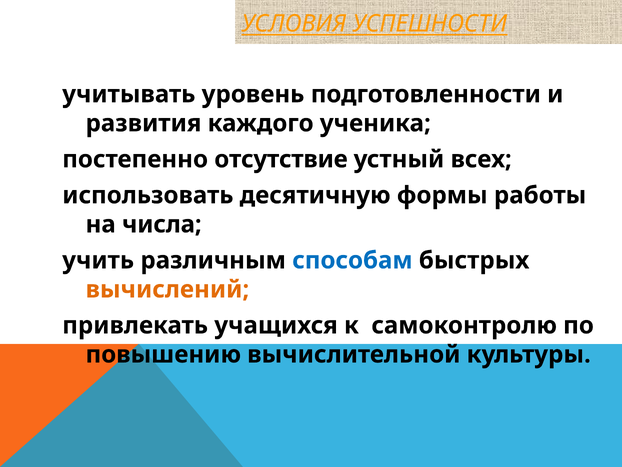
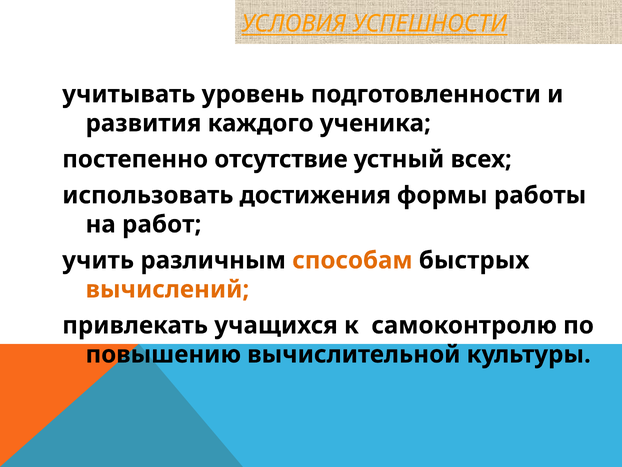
десятичную: десятичную -> достижения
числа: числа -> работ
способам colour: blue -> orange
